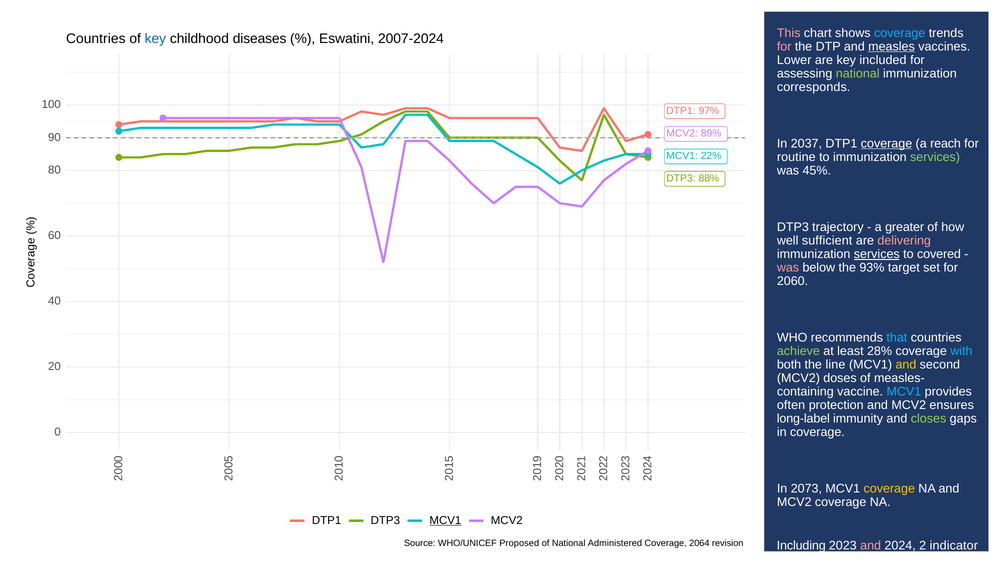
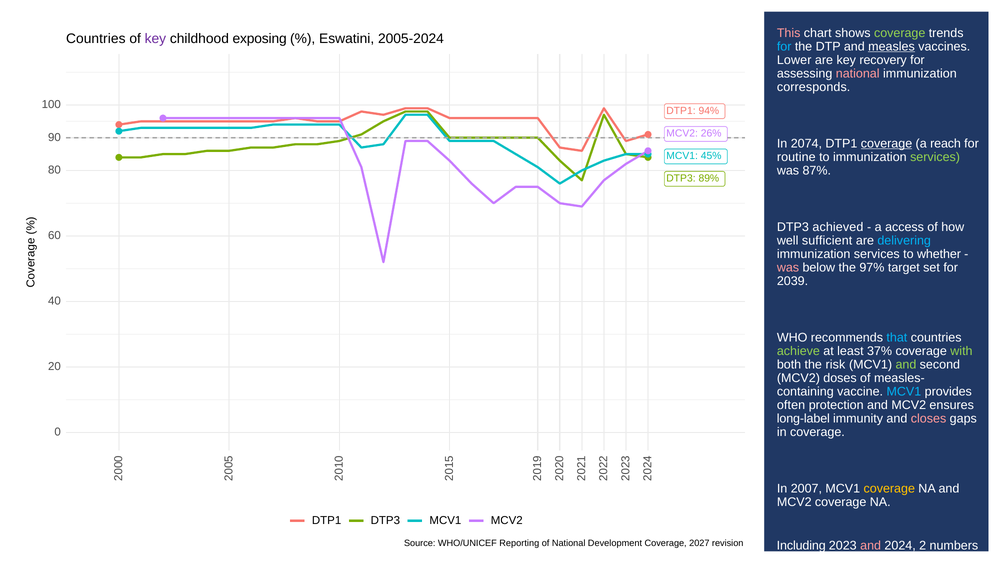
coverage at (900, 33) colour: light blue -> light green
key at (155, 39) colour: blue -> purple
diseases: diseases -> exposing
2007-2024: 2007-2024 -> 2005-2024
for at (784, 46) colour: pink -> light blue
included: included -> recovery
national at (858, 73) colour: light green -> pink
97%: 97% -> 94%
89%: 89% -> 26%
2037: 2037 -> 2074
22%: 22% -> 45%
45%: 45% -> 87%
88%: 88% -> 89%
trajectory: trajectory -> achieved
greater: greater -> access
delivering colour: pink -> light blue
services at (877, 254) underline: present -> none
covered: covered -> whether
93%: 93% -> 97%
2060: 2060 -> 2039
28%: 28% -> 37%
with colour: light blue -> light green
line: line -> risk
and at (906, 365) colour: yellow -> light green
closes colour: light green -> pink
2073: 2073 -> 2007
MCV1 at (445, 520) underline: present -> none
Proposed: Proposed -> Reporting
Administered: Administered -> Development
2064: 2064 -> 2027
indicator: indicator -> numbers
